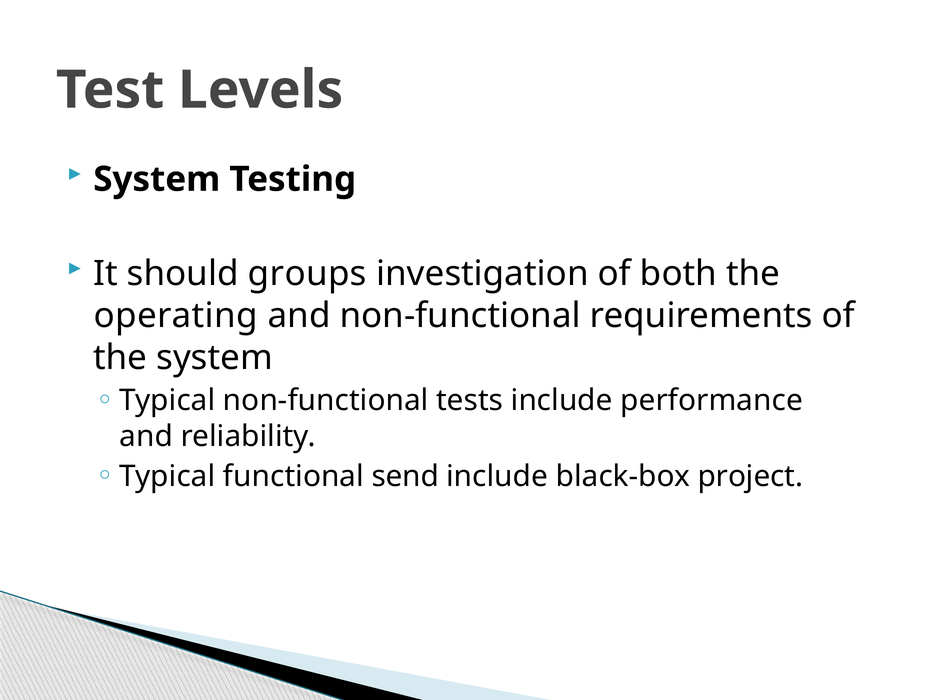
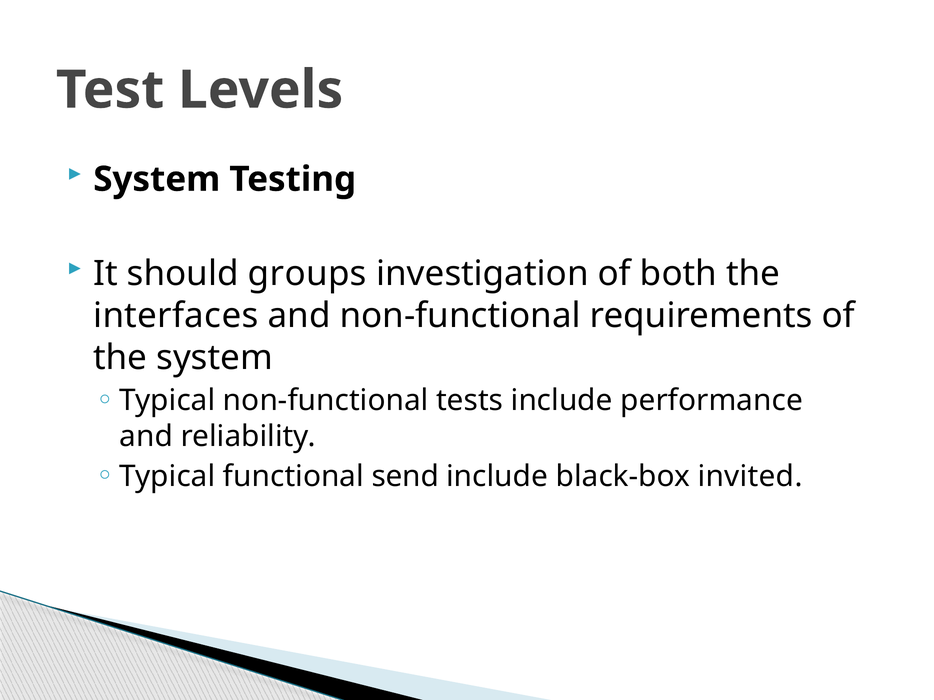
operating: operating -> interfaces
project: project -> invited
